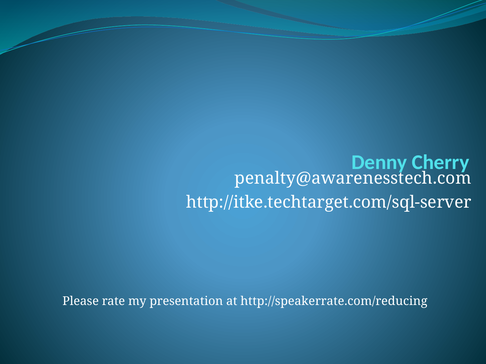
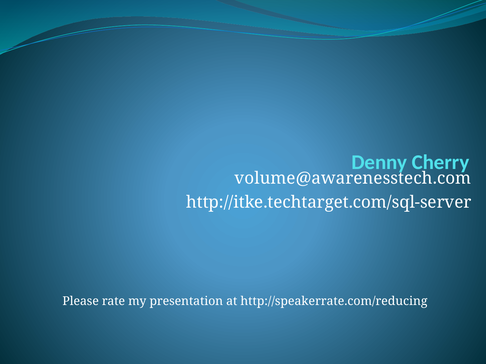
penalty@awarenesstech.com: penalty@awarenesstech.com -> volume@awarenesstech.com
